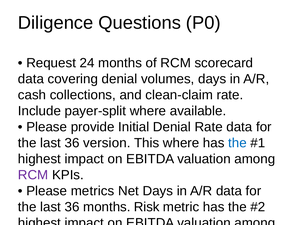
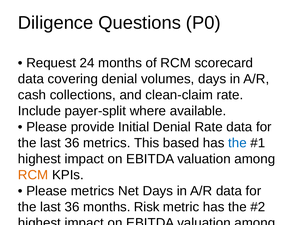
36 version: version -> metrics
This where: where -> based
RCM at (33, 175) colour: purple -> orange
